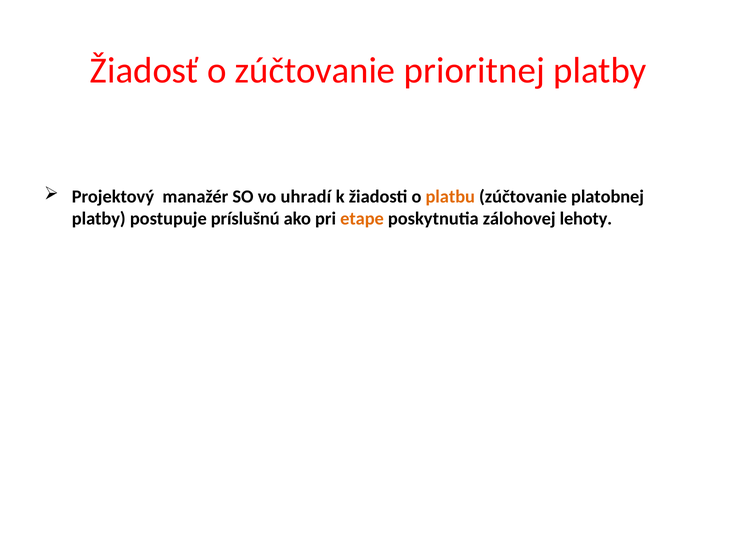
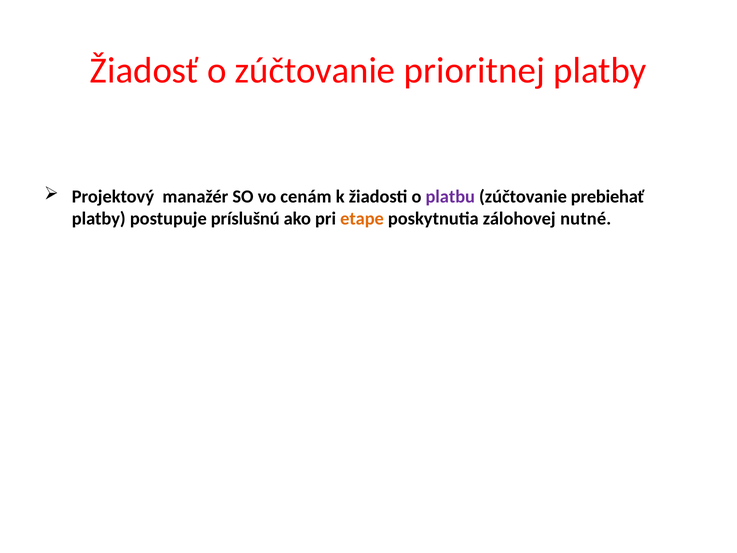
uhradí: uhradí -> cenám
platbu colour: orange -> purple
platobnej: platobnej -> prebiehať
lehoty: lehoty -> nutné
